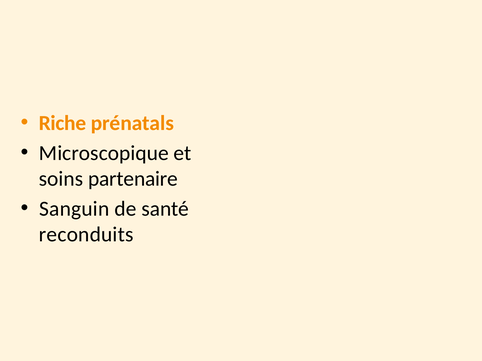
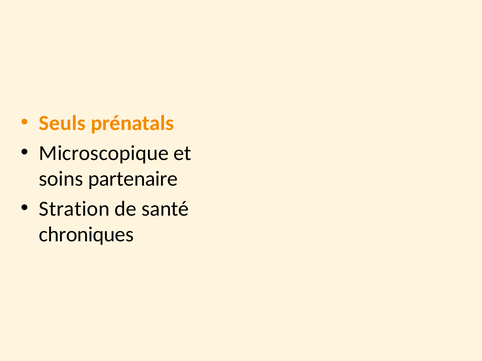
Riche: Riche -> Seuls
Sanguin: Sanguin -> Stration
reconduits: reconduits -> chroniques
